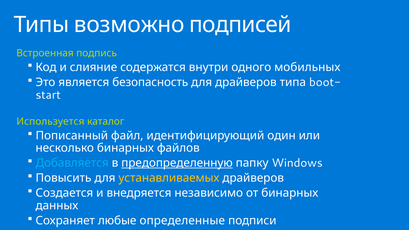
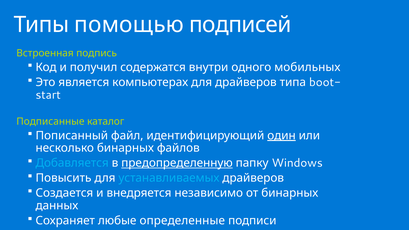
возможно: возможно -> помощью
слияние: слияние -> получил
безопасность: безопасность -> компьютерах
Используется: Используется -> Подписанные
один underline: none -> present
устанавливаемых colour: yellow -> light blue
